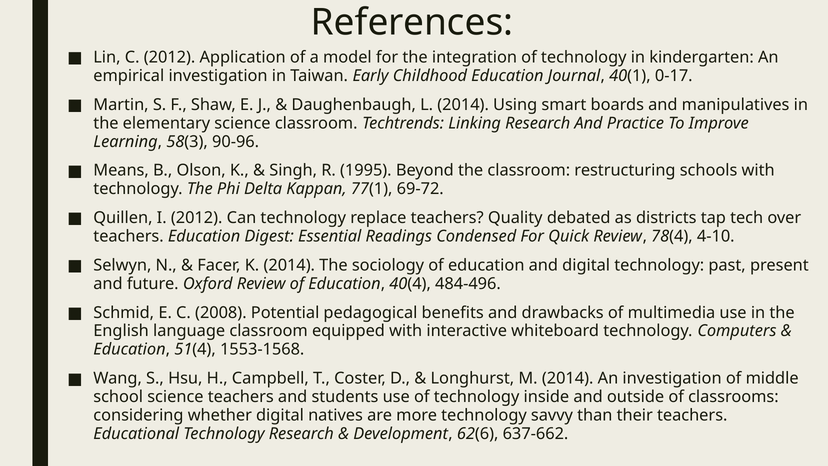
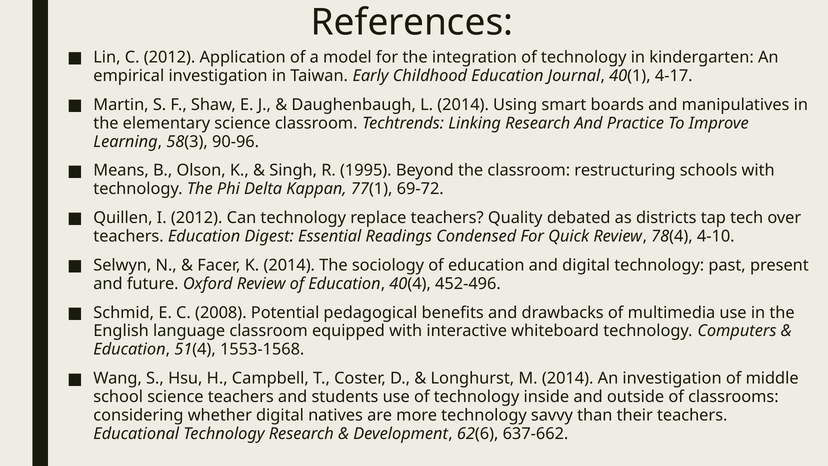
0-17: 0-17 -> 4-17
484-496: 484-496 -> 452-496
